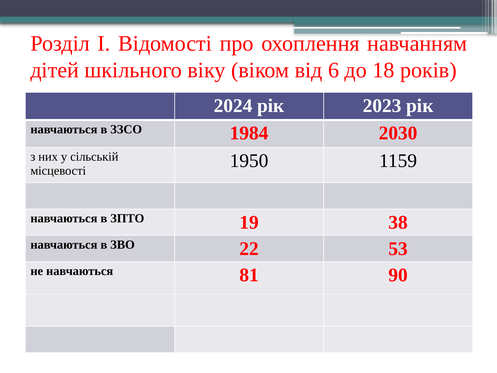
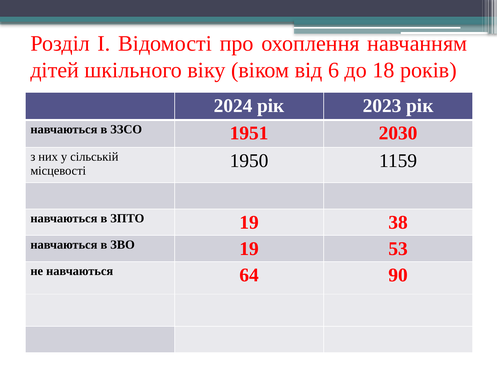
1984: 1984 -> 1951
ЗВО 22: 22 -> 19
81: 81 -> 64
